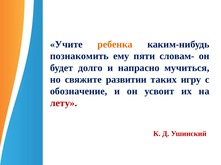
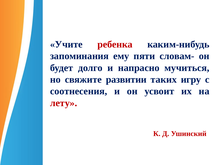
ребенка colour: orange -> red
познакомить: познакомить -> запоминания
обозначение: обозначение -> соотнесения
